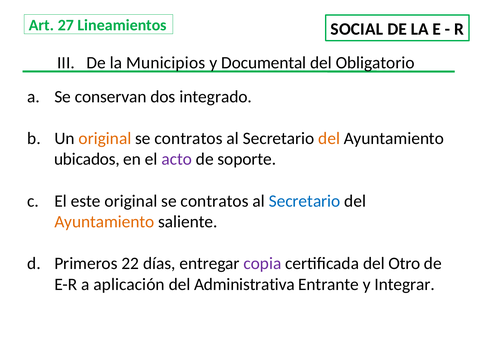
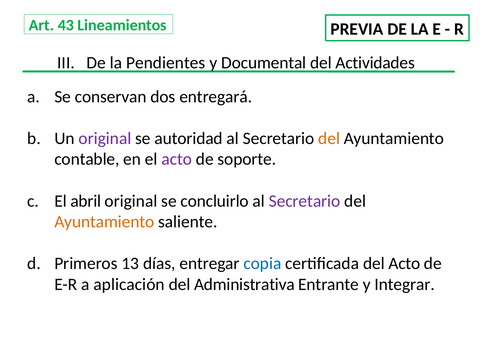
27: 27 -> 43
SOCIAL: SOCIAL -> PREVIA
Municipios: Municipios -> Pendientes
Obligatorio: Obligatorio -> Actividades
integrado: integrado -> entregará
original at (105, 138) colour: orange -> purple
contratos at (189, 138): contratos -> autoridad
ubicados: ubicados -> contable
este: este -> abril
contratos at (215, 201): contratos -> concluirlo
Secretario at (305, 201) colour: blue -> purple
22: 22 -> 13
copia colour: purple -> blue
del Otro: Otro -> Acto
